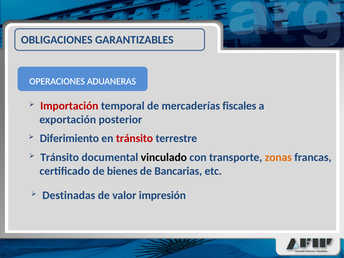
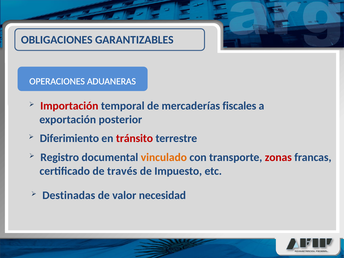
Tránsito at (60, 157): Tránsito -> Registro
vinculado colour: black -> orange
zonas colour: orange -> red
bienes: bienes -> través
Bancarias: Bancarias -> Impuesto
impresión: impresión -> necesidad
